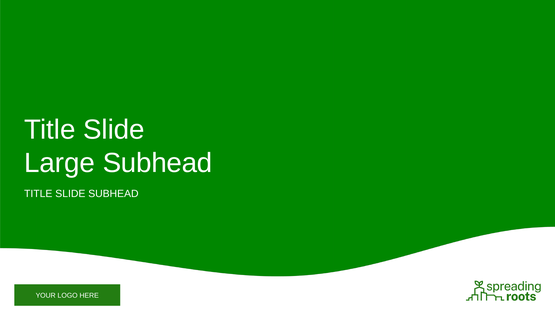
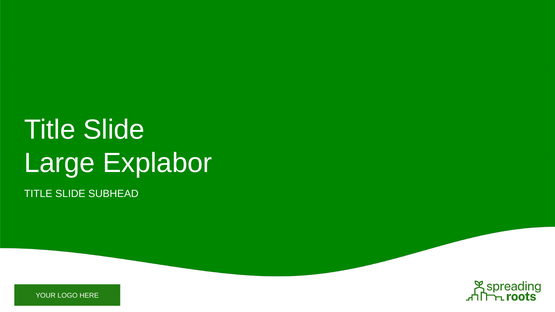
Large Subhead: Subhead -> Explabor
